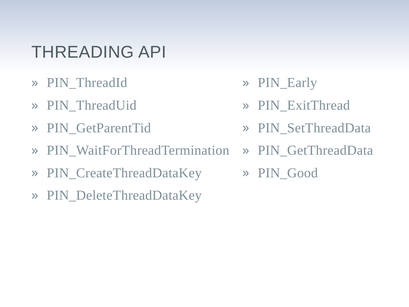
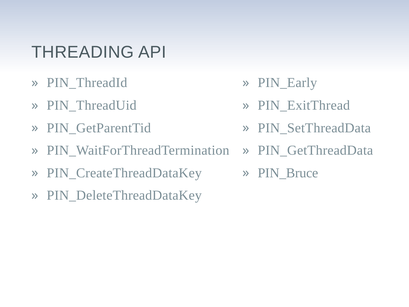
PIN_Good: PIN_Good -> PIN_Bruce
